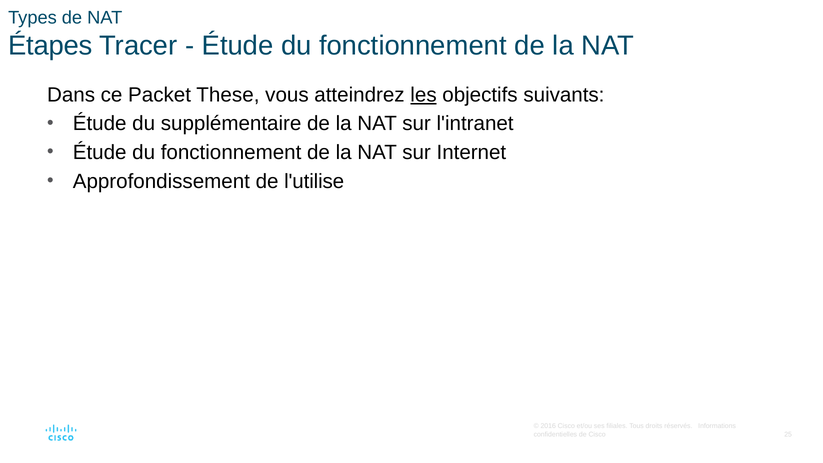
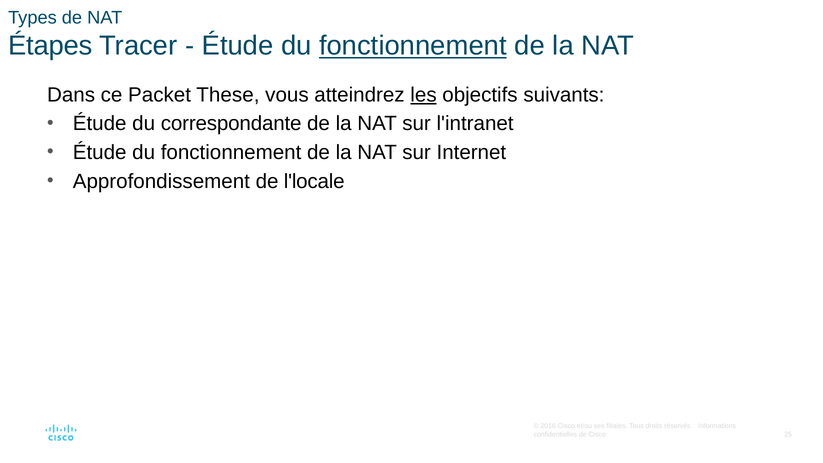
fonctionnement at (413, 46) underline: none -> present
supplémentaire: supplémentaire -> correspondante
l'utilise: l'utilise -> l'locale
